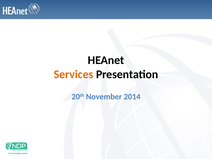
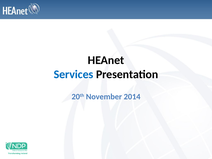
Services colour: orange -> blue
